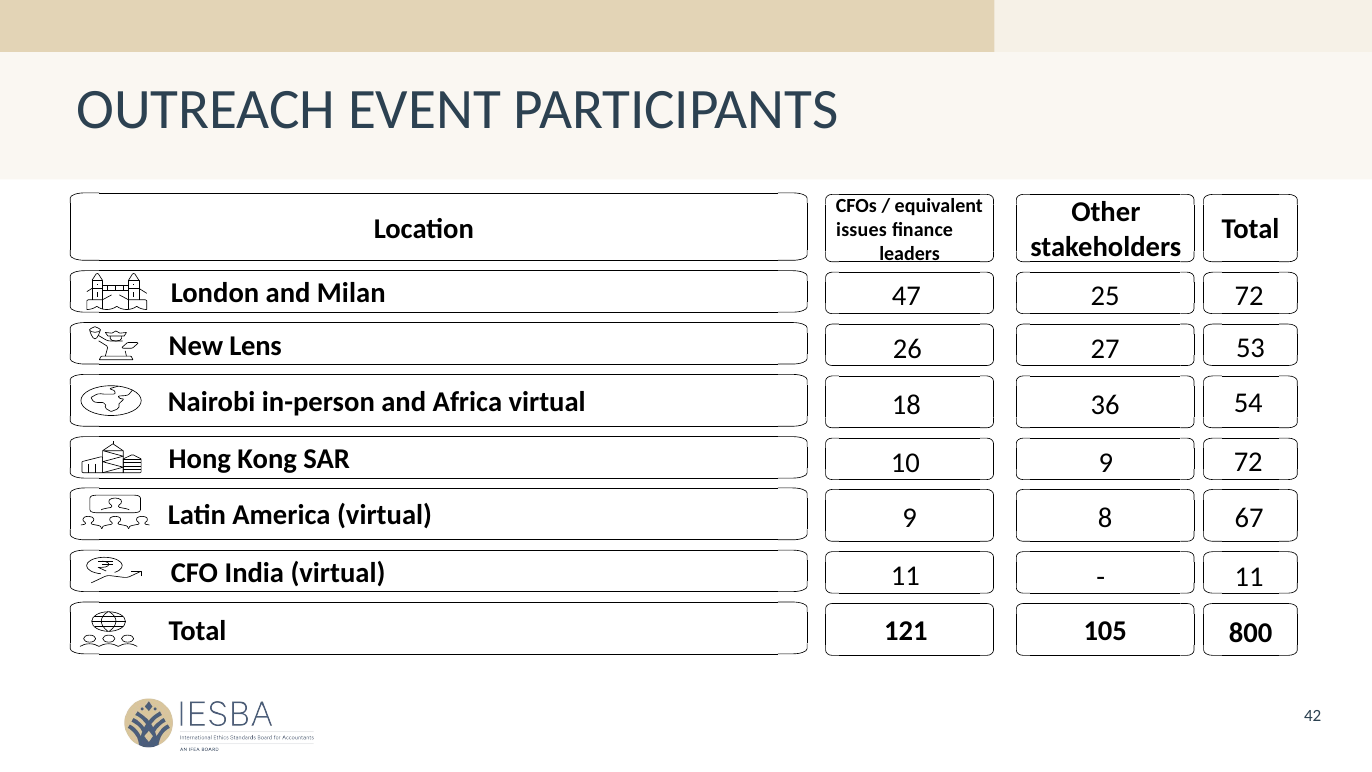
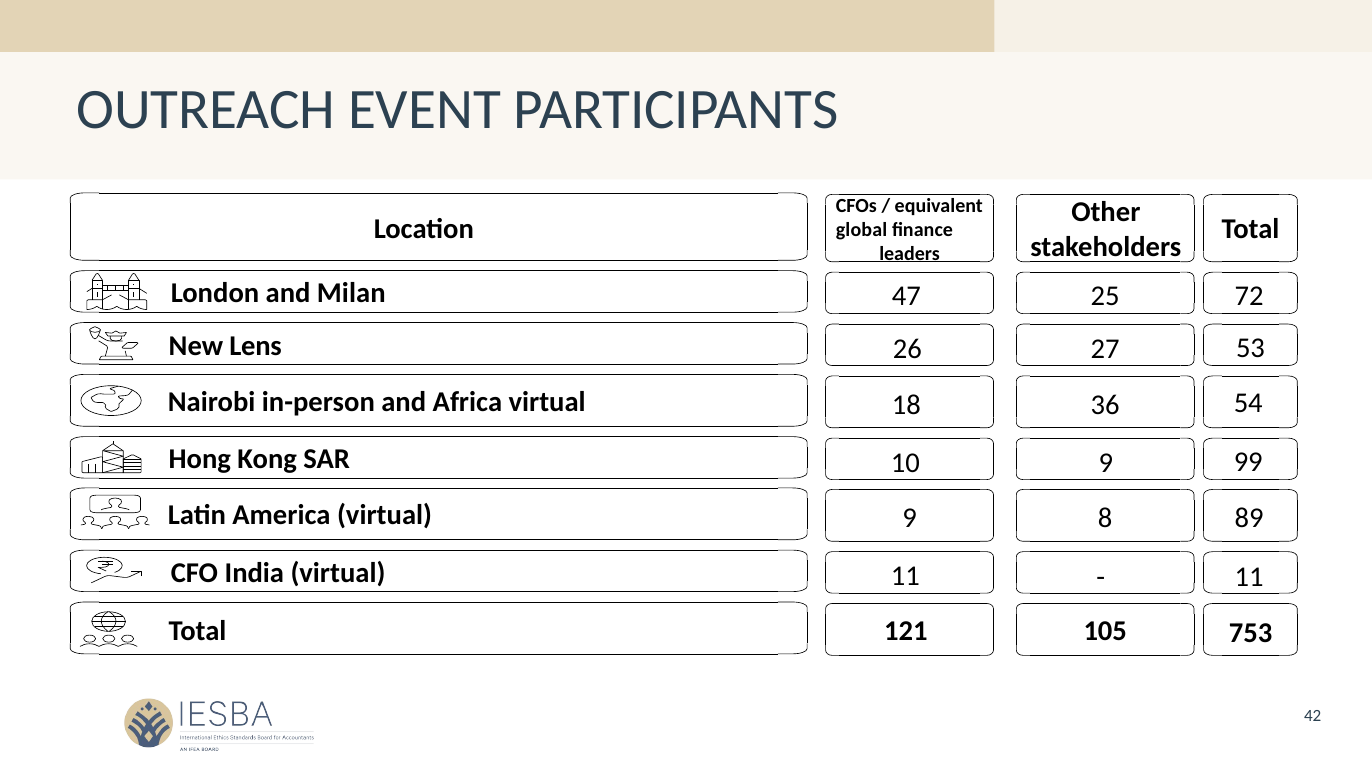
issues: issues -> global
9 72: 72 -> 99
67: 67 -> 89
800: 800 -> 753
